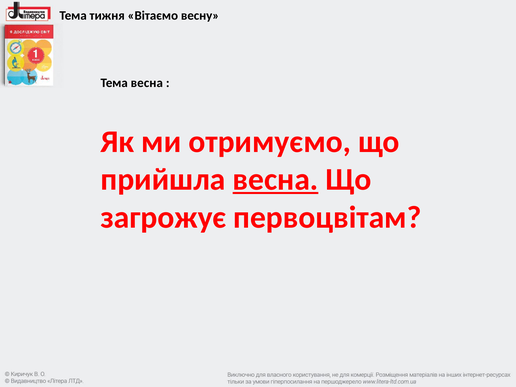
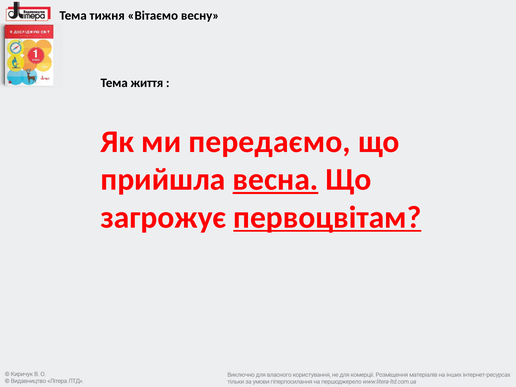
Тема весна: весна -> життя
отримуємо: отримуємо -> передаємо
первоцвітам underline: none -> present
